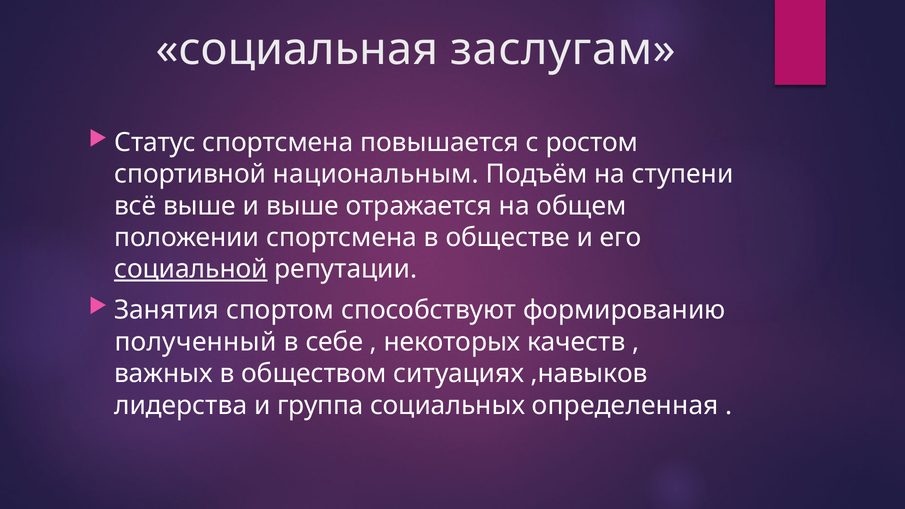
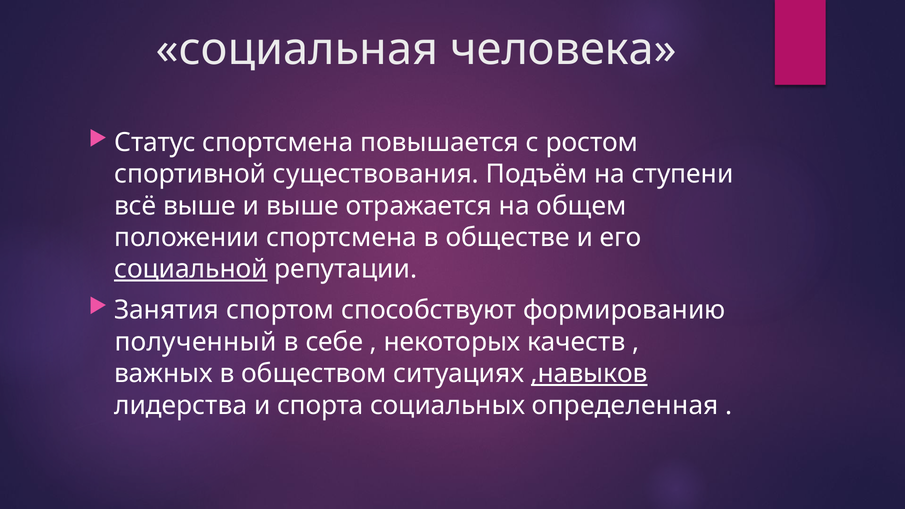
заслугам: заслугам -> человека
национальным: национальным -> существования
,навыков underline: none -> present
группа: группа -> спорта
